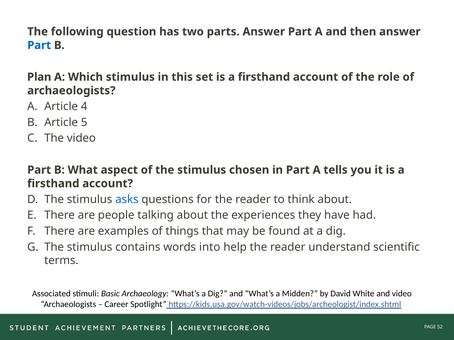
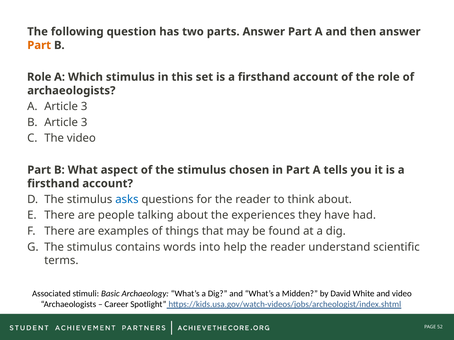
Part at (39, 45) colour: blue -> orange
Plan at (39, 77): Plan -> Role
A Article 4: 4 -> 3
B Article 5: 5 -> 3
